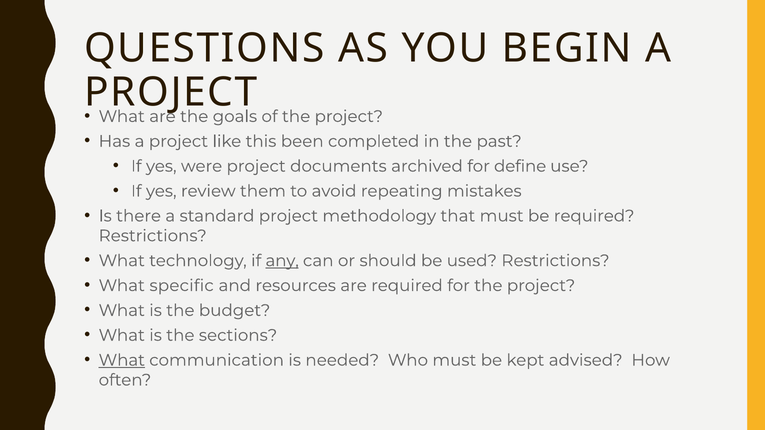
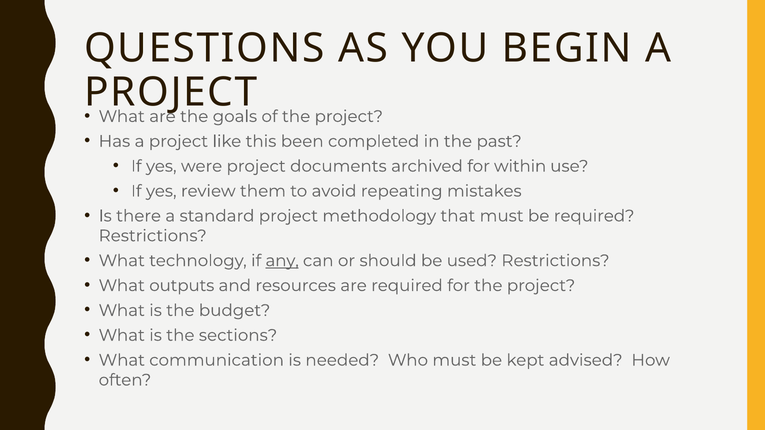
define: define -> within
specific: specific -> outputs
What at (122, 360) underline: present -> none
